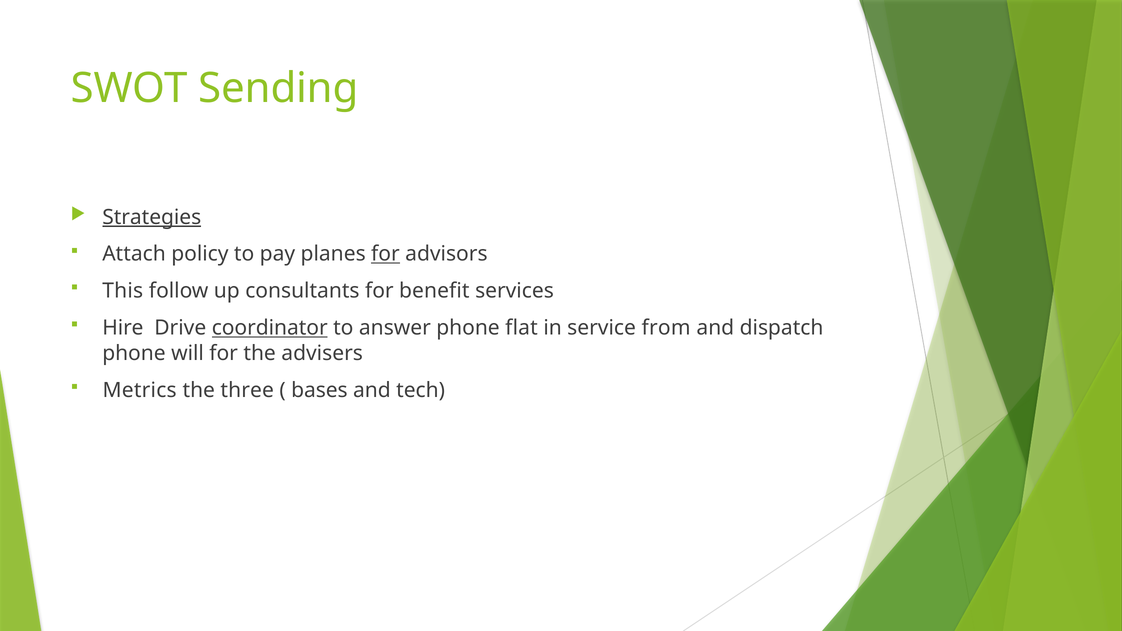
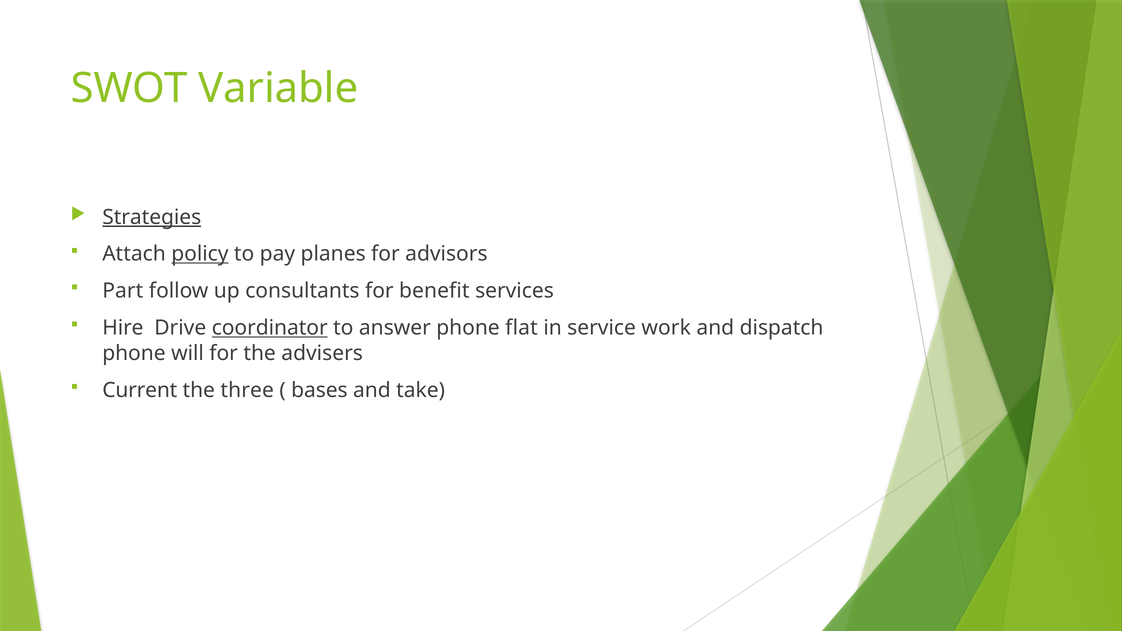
Sending: Sending -> Variable
policy underline: none -> present
for at (385, 254) underline: present -> none
This: This -> Part
from: from -> work
Metrics: Metrics -> Current
tech: tech -> take
